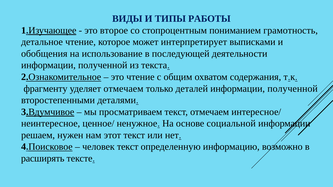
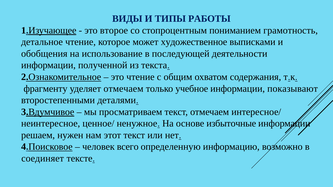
интерпретирует: интерпретирует -> художественное
деталей: деталей -> учебное
полученной at (293, 89): полученной -> показывают
социальной: социальной -> избыточные
человек текст: текст -> всего
расширять: расширять -> соединяет
